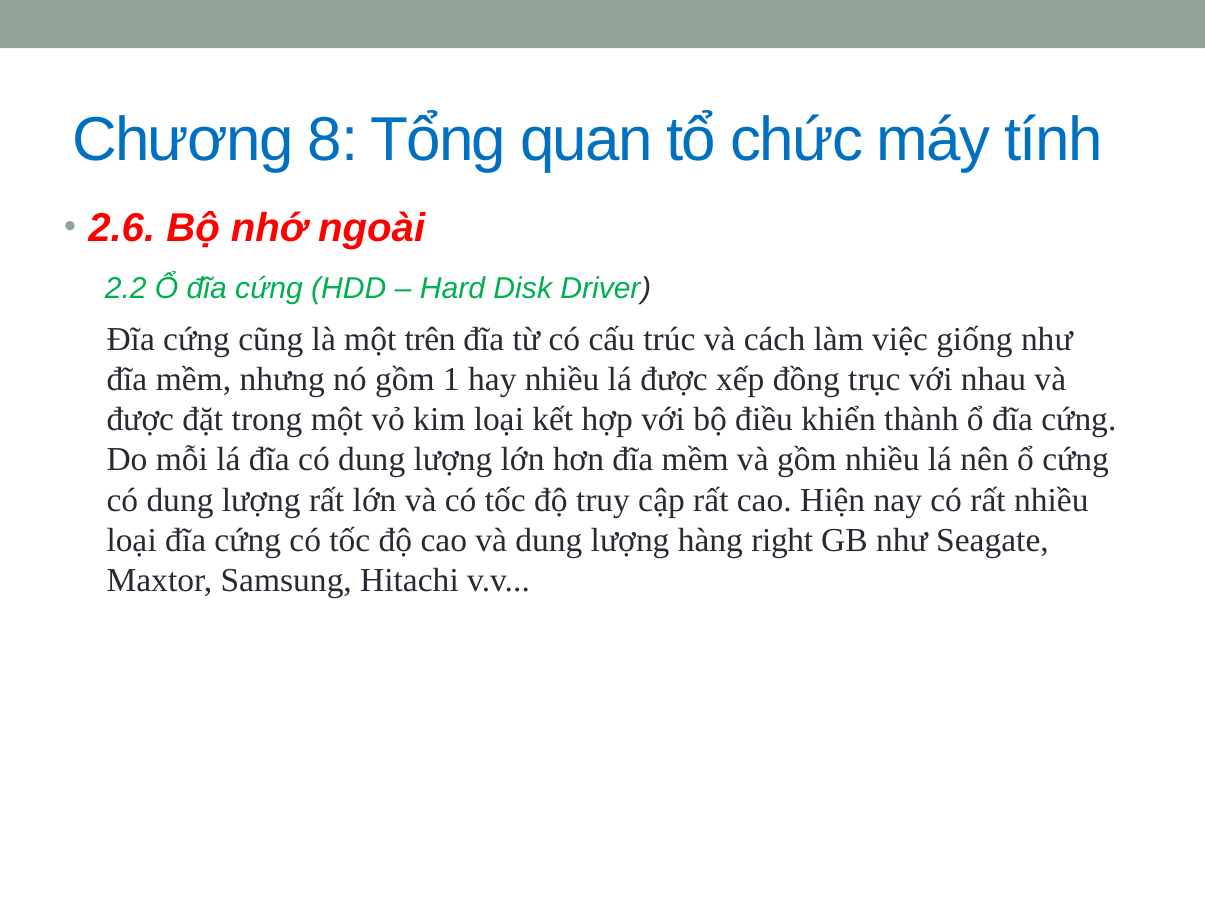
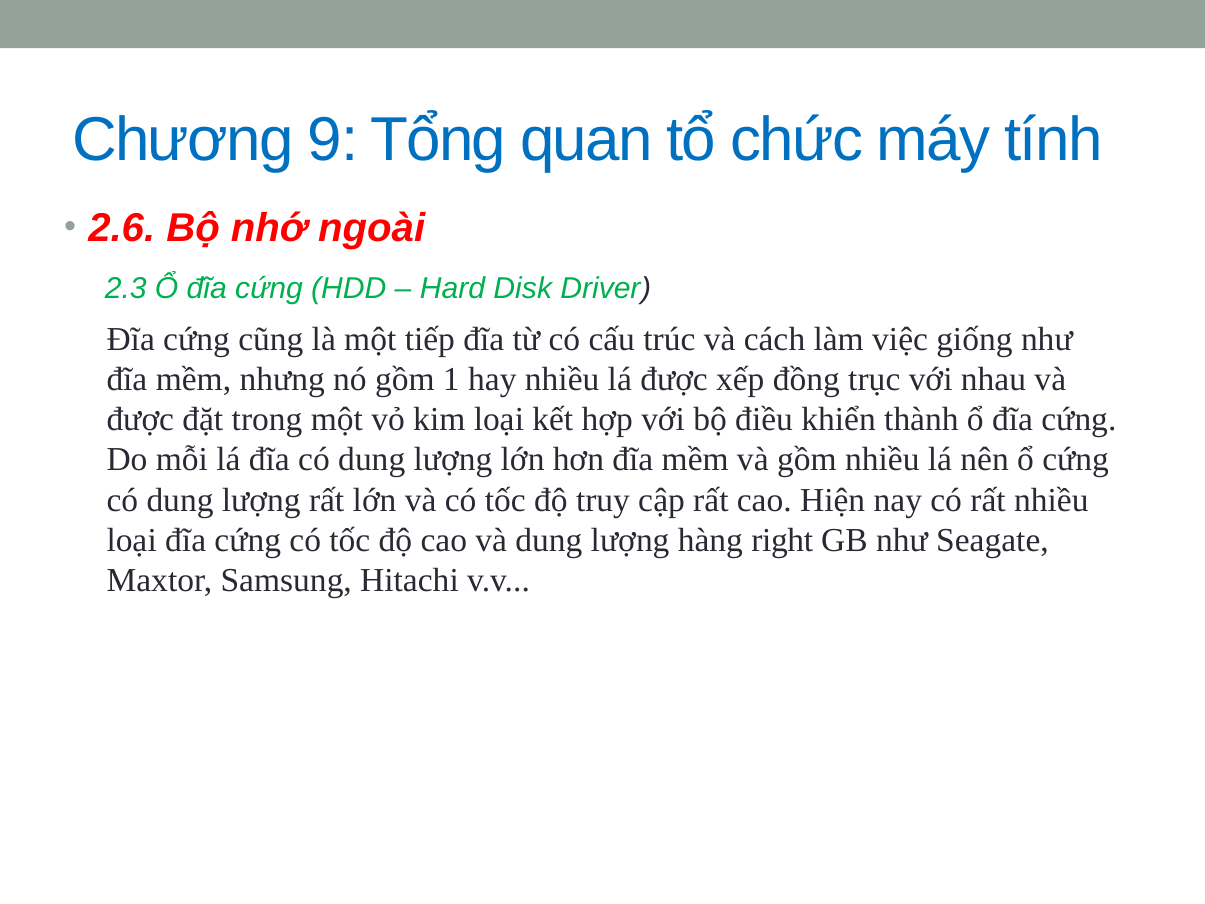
8: 8 -> 9
2.2: 2.2 -> 2.3
trên: trên -> tiếp
